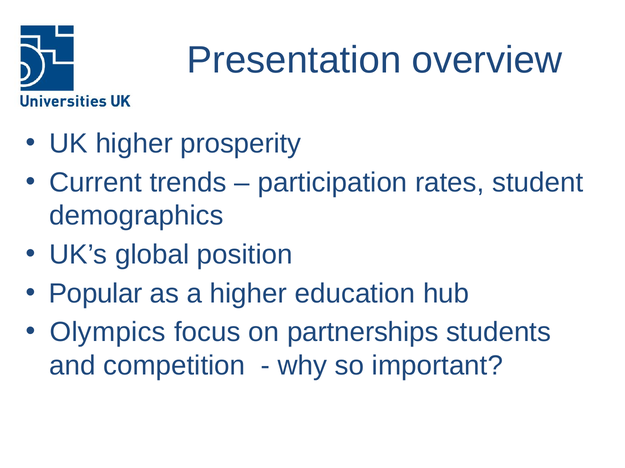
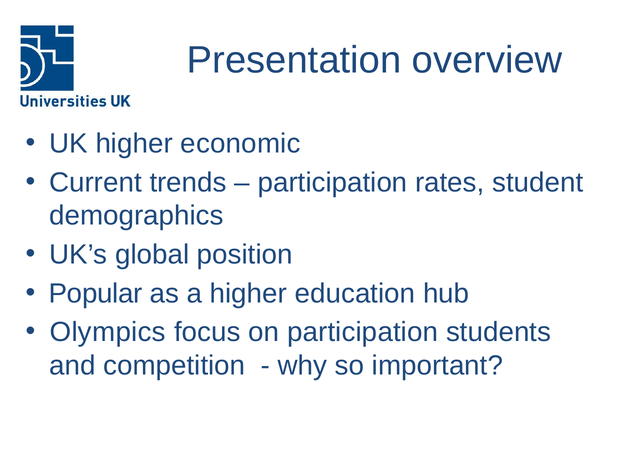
prosperity: prosperity -> economic
on partnerships: partnerships -> participation
